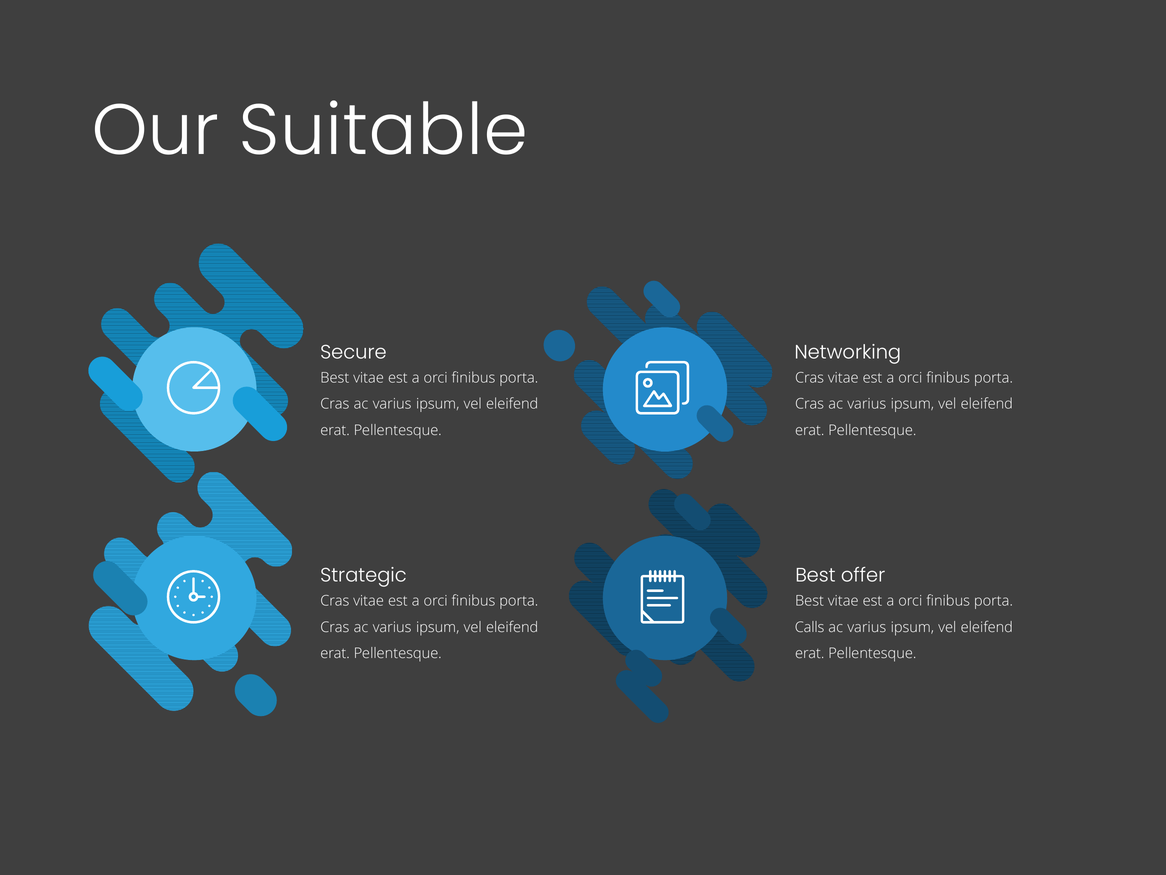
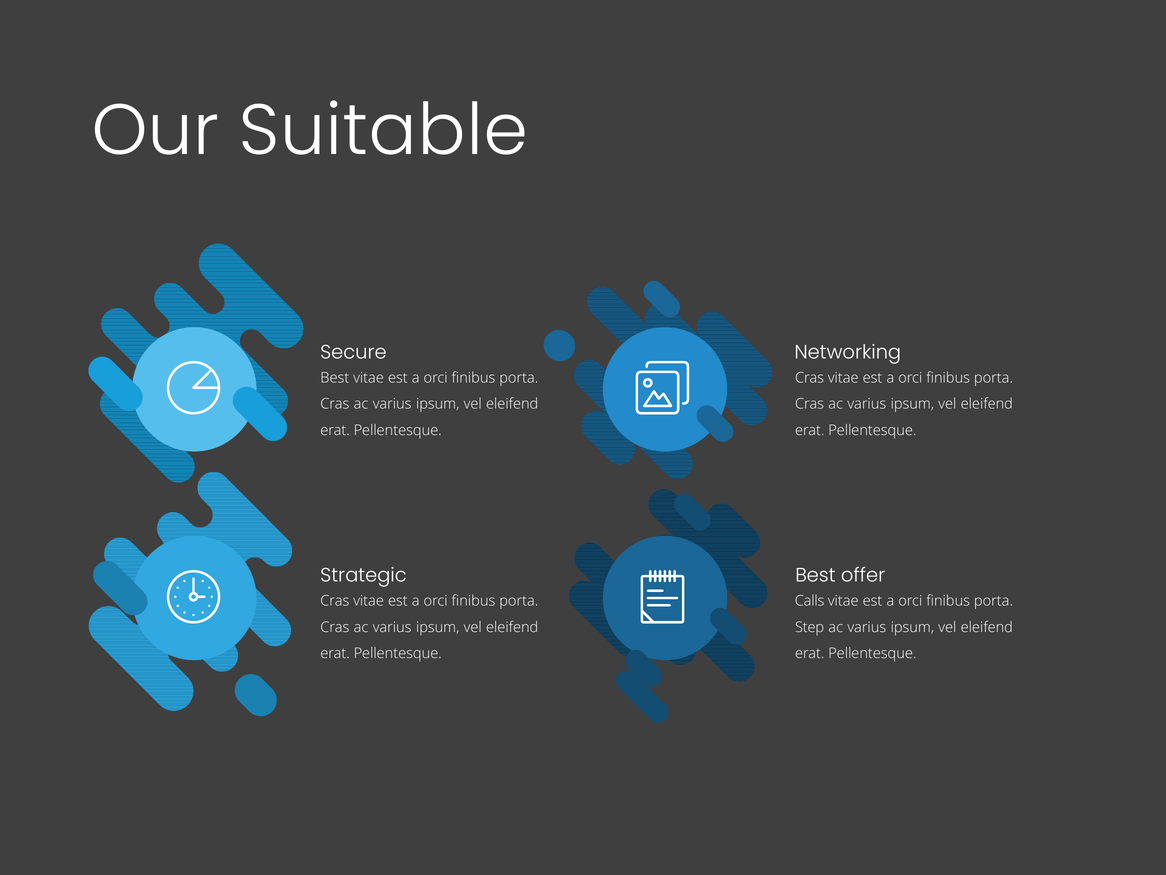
Best at (810, 601): Best -> Calls
Calls: Calls -> Step
